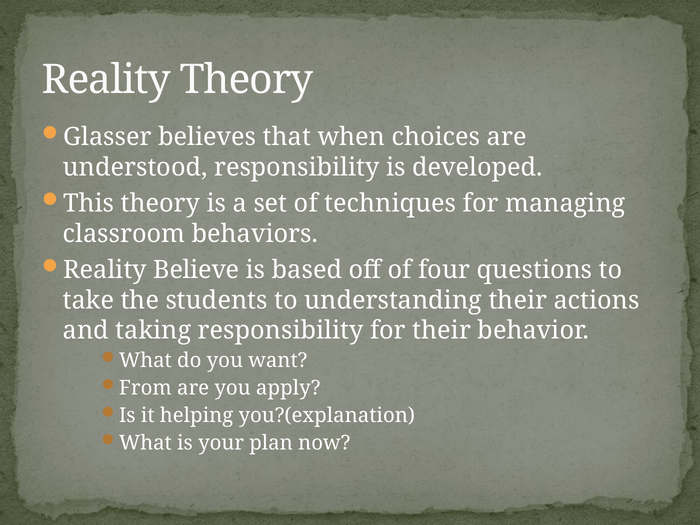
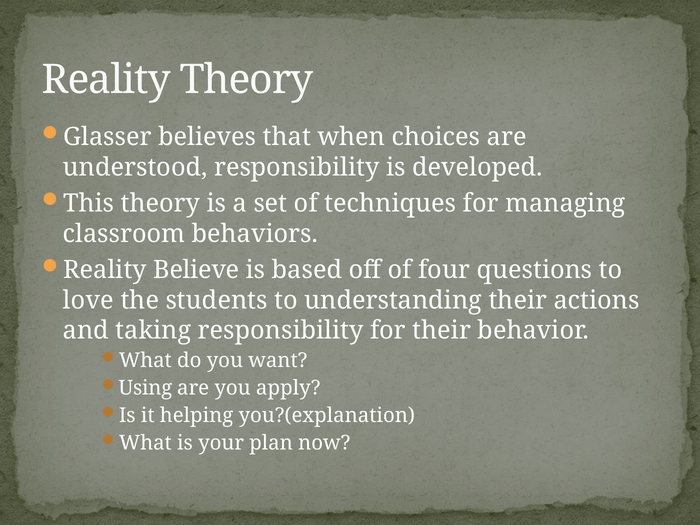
take: take -> love
From: From -> Using
